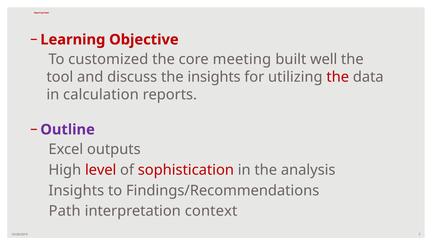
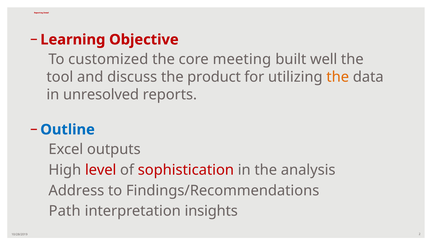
the insights: insights -> product
the at (338, 77) colour: red -> orange
calculation: calculation -> unresolved
Outline colour: purple -> blue
Insights at (76, 190): Insights -> Address
context: context -> insights
